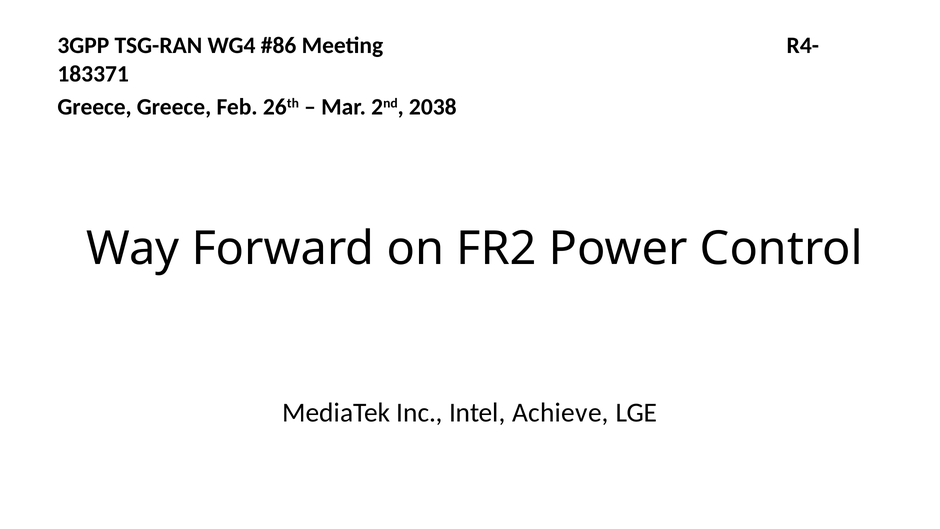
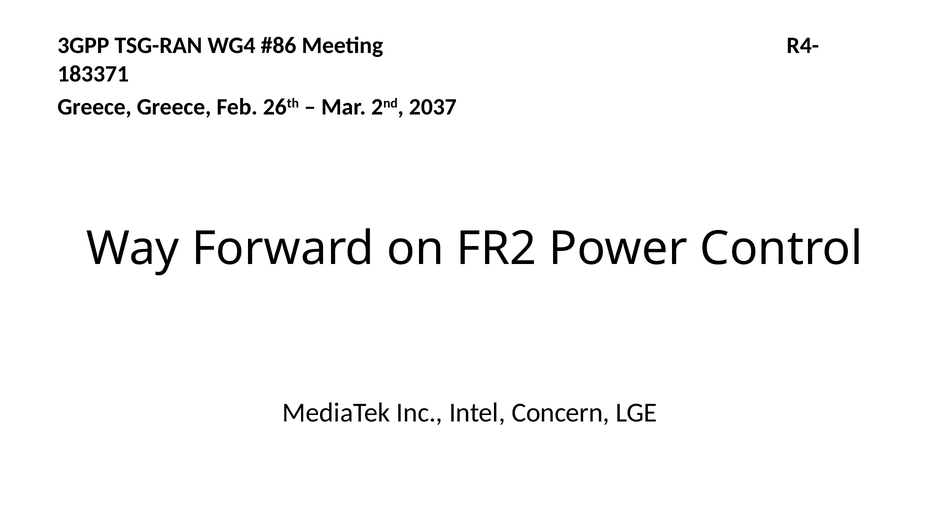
2038: 2038 -> 2037
Achieve: Achieve -> Concern
